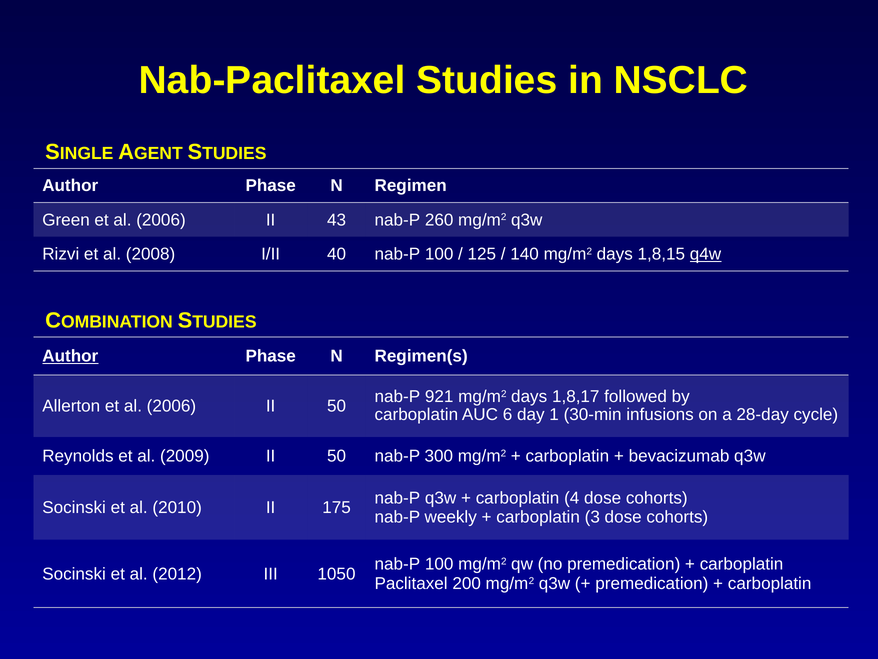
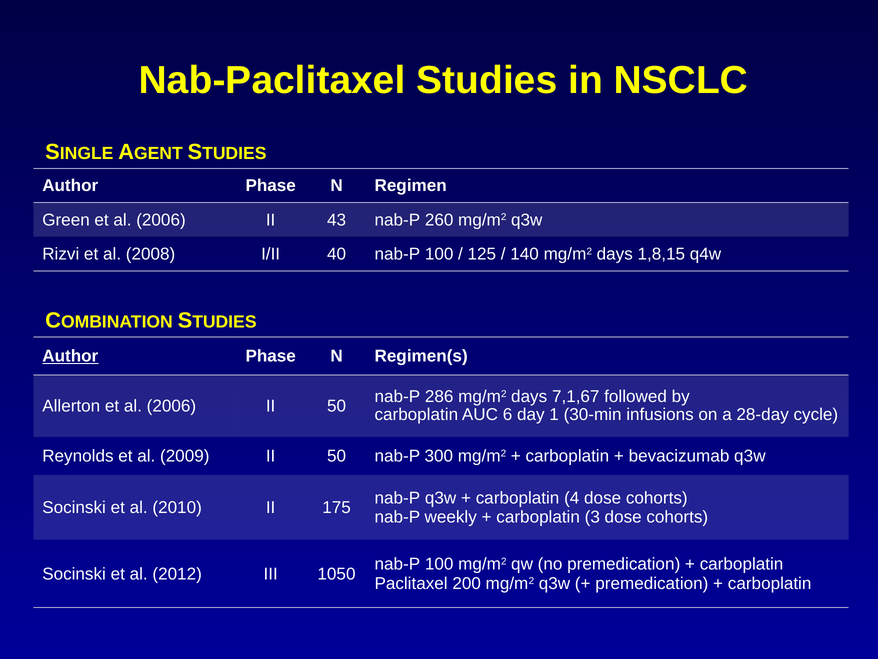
q4w underline: present -> none
921: 921 -> 286
1,8,17: 1,8,17 -> 7,1,67
